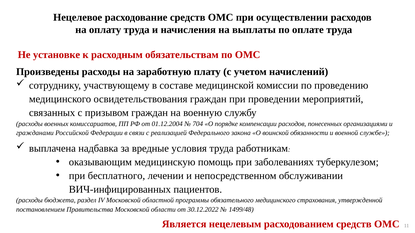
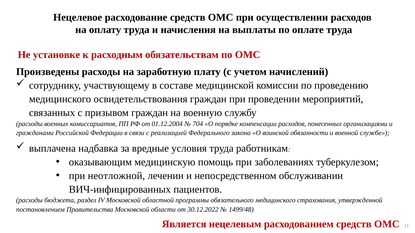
бесплатного: бесплатного -> неотложной
